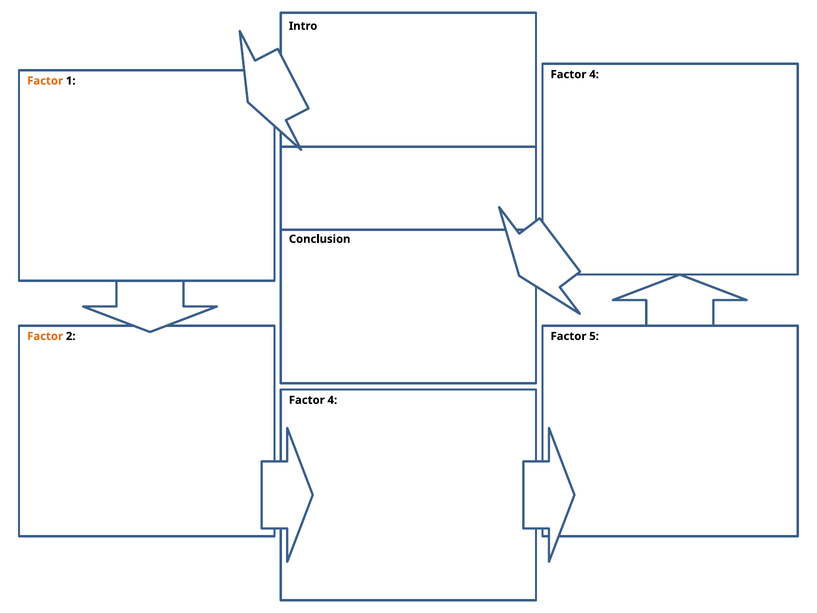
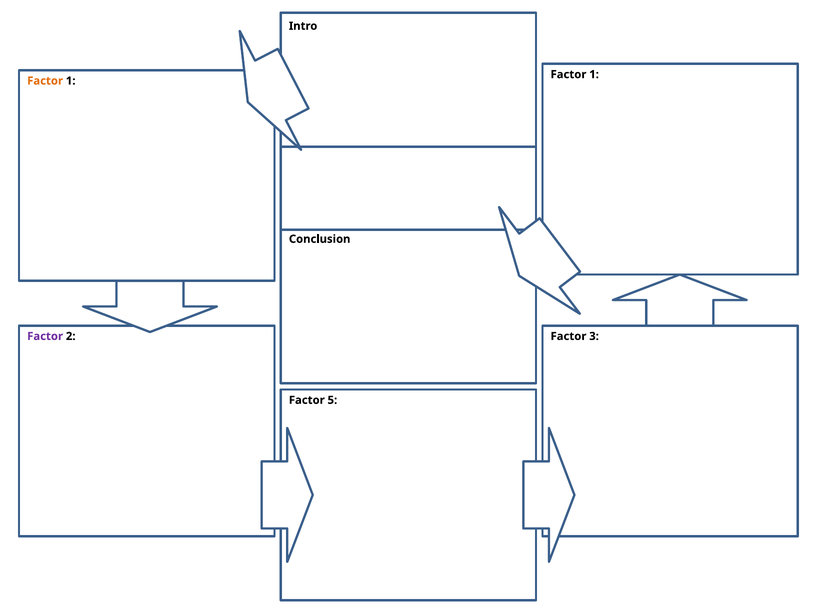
4 at (594, 74): 4 -> 1
Factor at (45, 336) colour: orange -> purple
5: 5 -> 3
4 at (332, 400): 4 -> 5
